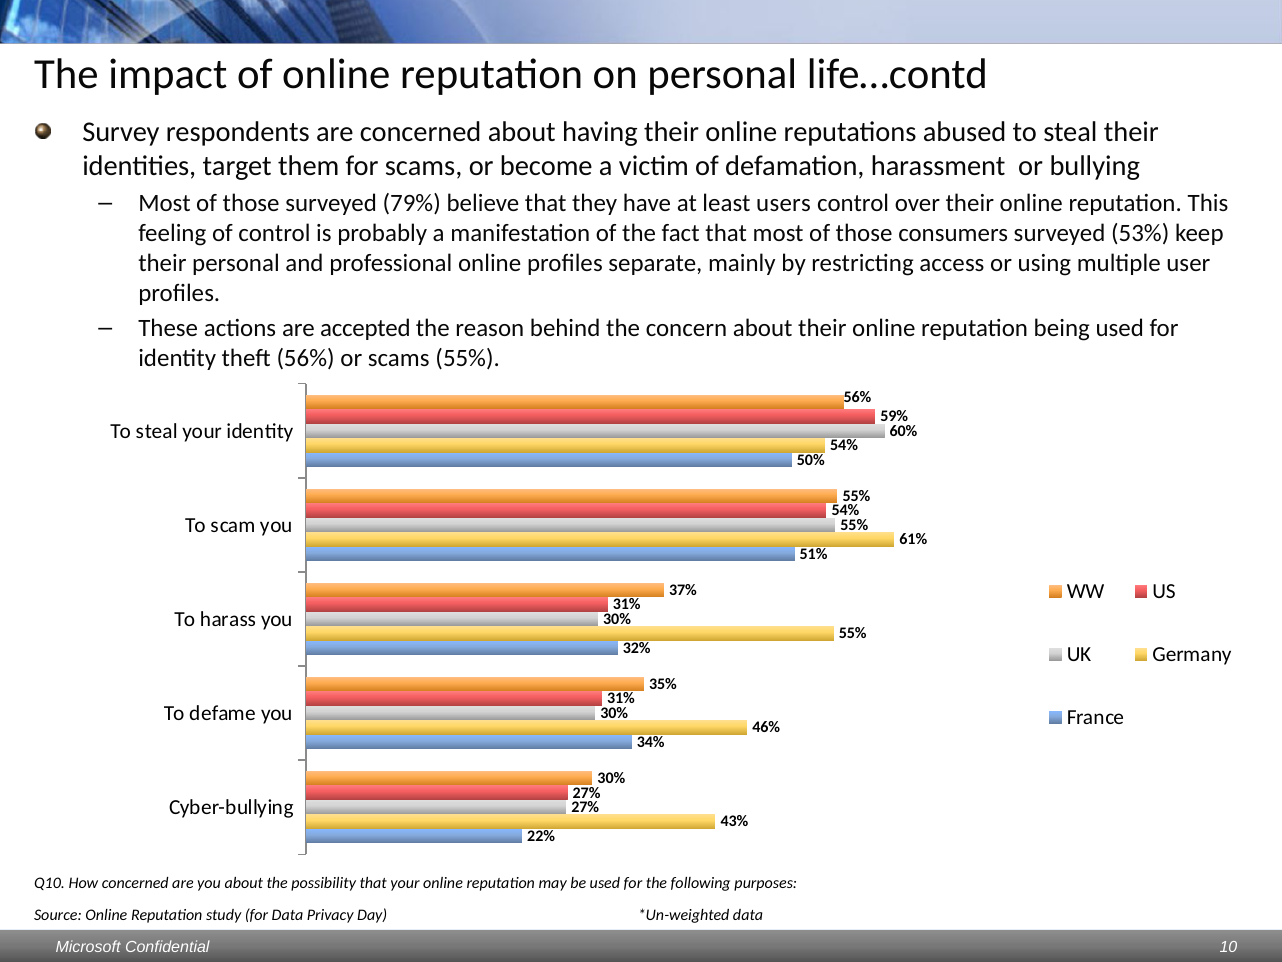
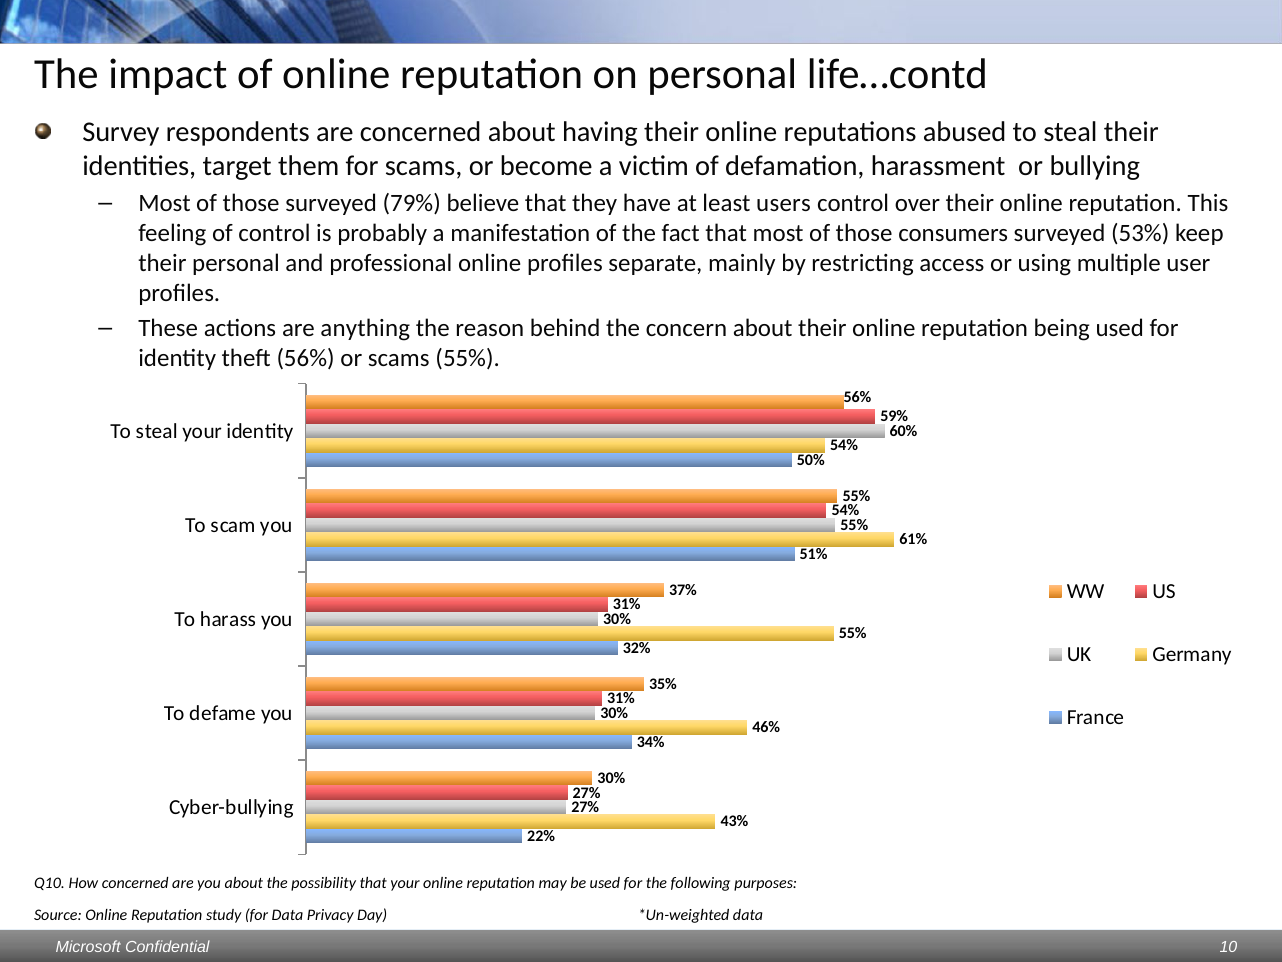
accepted: accepted -> anything
